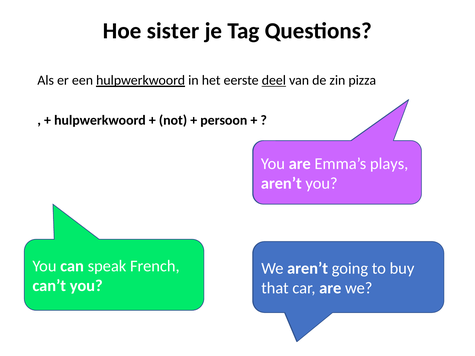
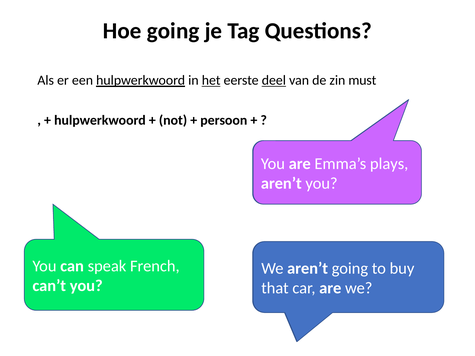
Hoe sister: sister -> going
het underline: none -> present
pizza: pizza -> must
